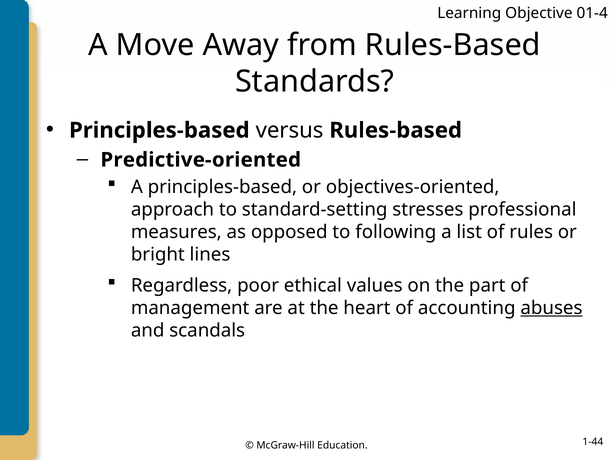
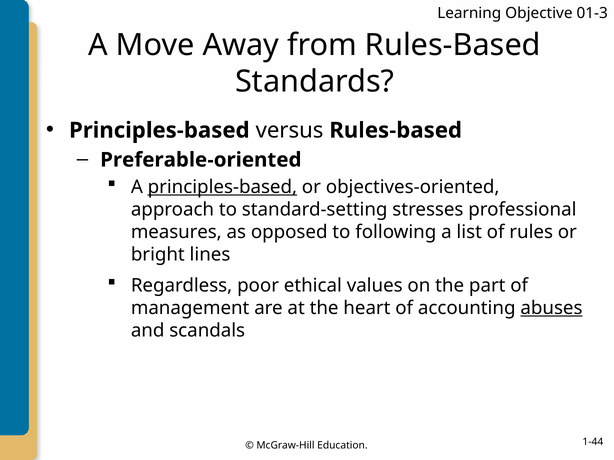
01-4: 01-4 -> 01-3
Predictive-oriented: Predictive-oriented -> Preferable-oriented
principles-based at (222, 187) underline: none -> present
